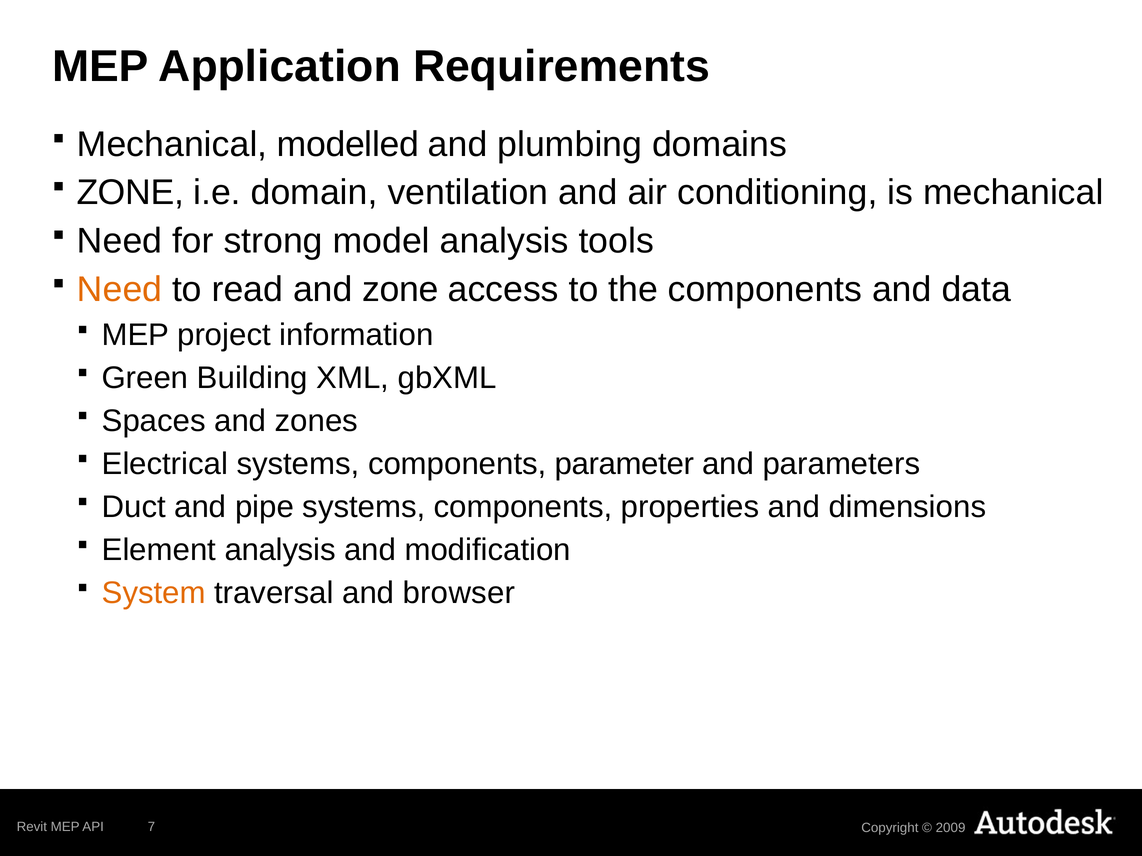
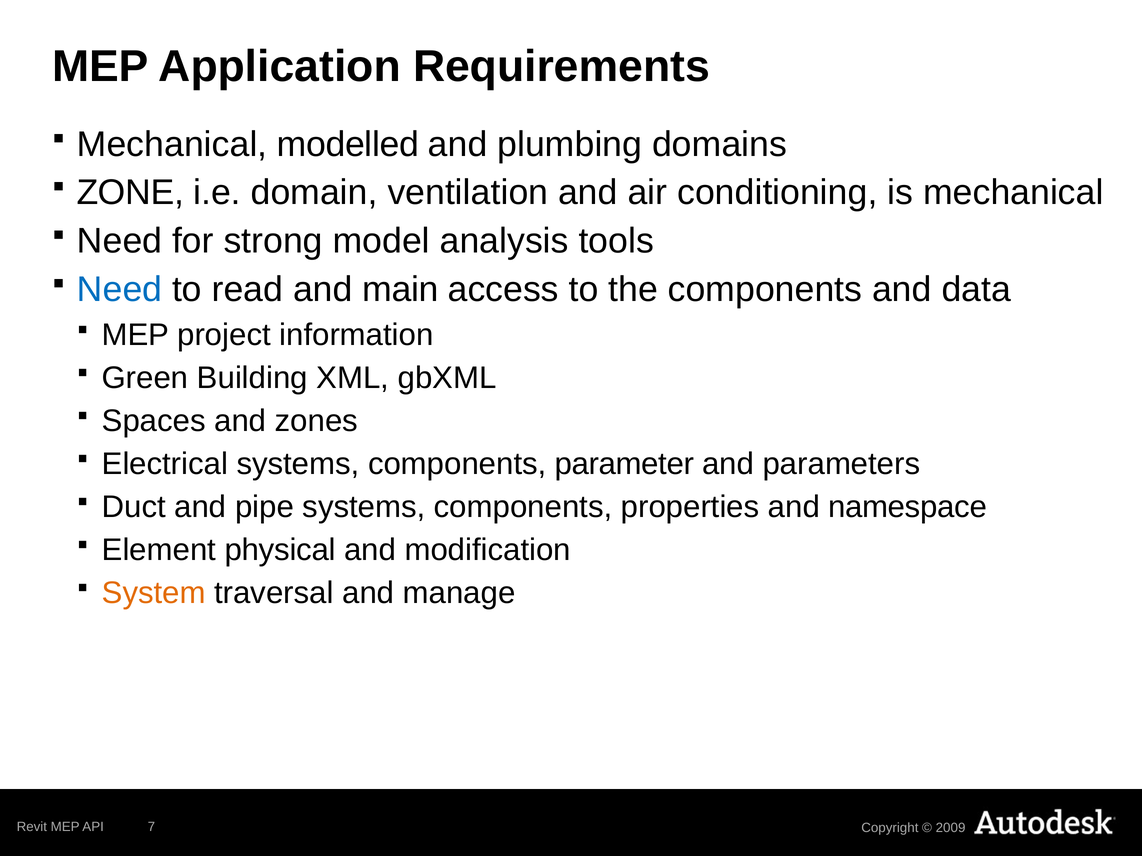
Need at (120, 290) colour: orange -> blue
and zone: zone -> main
dimensions: dimensions -> namespace
Element analysis: analysis -> physical
browser: browser -> manage
